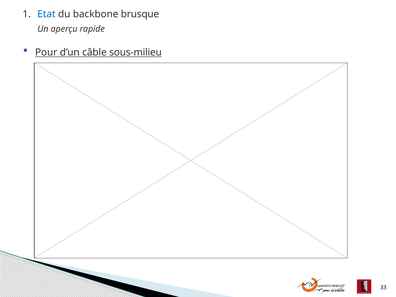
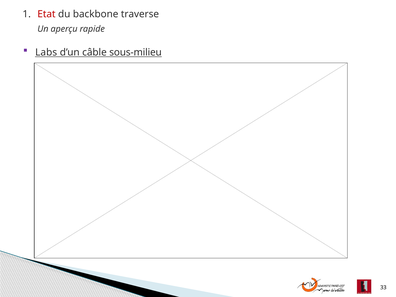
Etat colour: blue -> red
brusque: brusque -> traverse
Pour: Pour -> Labs
